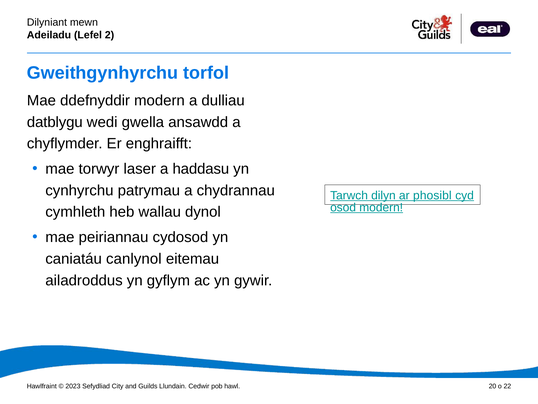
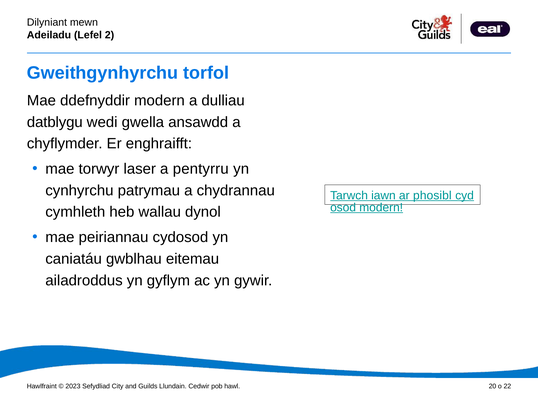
haddasu: haddasu -> pentyrru
dilyn: dilyn -> iawn
canlynol: canlynol -> gwblhau
